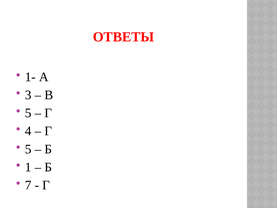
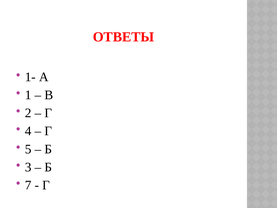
3: 3 -> 1
5 at (28, 113): 5 -> 2
1: 1 -> 3
